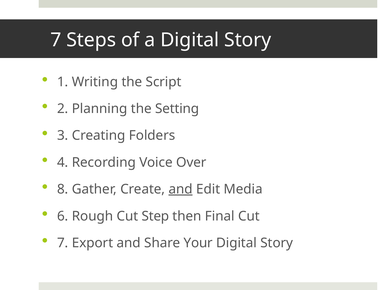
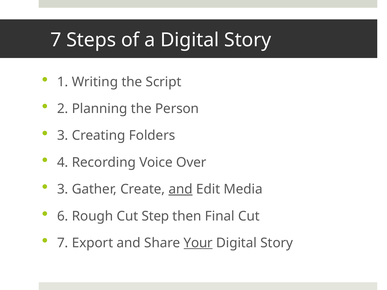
Setting: Setting -> Person
8 at (63, 189): 8 -> 3
Your underline: none -> present
